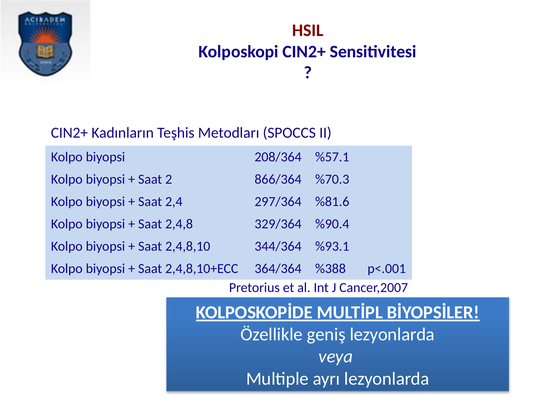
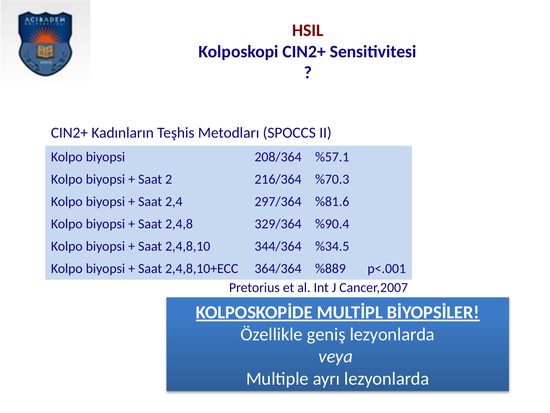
866/364: 866/364 -> 216/364
%93.1: %93.1 -> %34.5
%388: %388 -> %889
